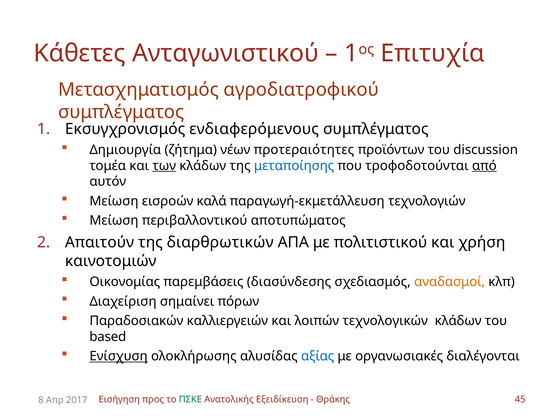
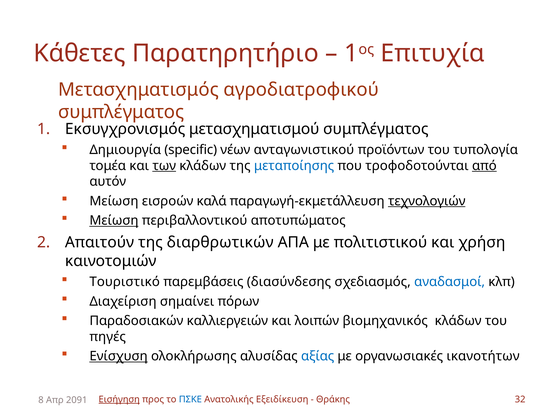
Ανταγωνιστικού: Ανταγωνιστικού -> Παρατηρητήριο
ενδιαφερόμενους: ενδιαφερόμενους -> μετασχηματισμού
ζήτημα: ζήτημα -> specific
προτεραιότητες: προτεραιότητες -> ανταγωνιστικού
discussion: discussion -> τυπολογία
τεχνολογιών underline: none -> present
Μείωση at (114, 221) underline: none -> present
Οικονομίας: Οικονομίας -> Τουριστικό
αναδασμοί colour: orange -> blue
τεχνολογικών: τεχνολογικών -> βιομηχανικός
based: based -> πηγές
διαλέγονται: διαλέγονται -> ικανοτήτων
Εισήγηση underline: none -> present
ΠΣΚΕ colour: green -> blue
45: 45 -> 32
2017: 2017 -> 2091
